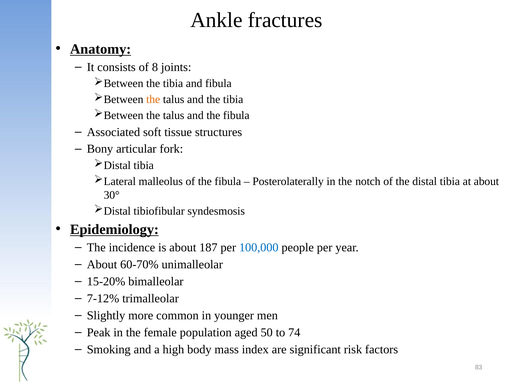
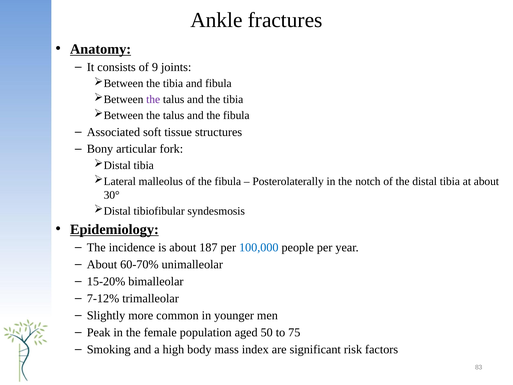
8: 8 -> 9
the at (153, 99) colour: orange -> purple
74: 74 -> 75
